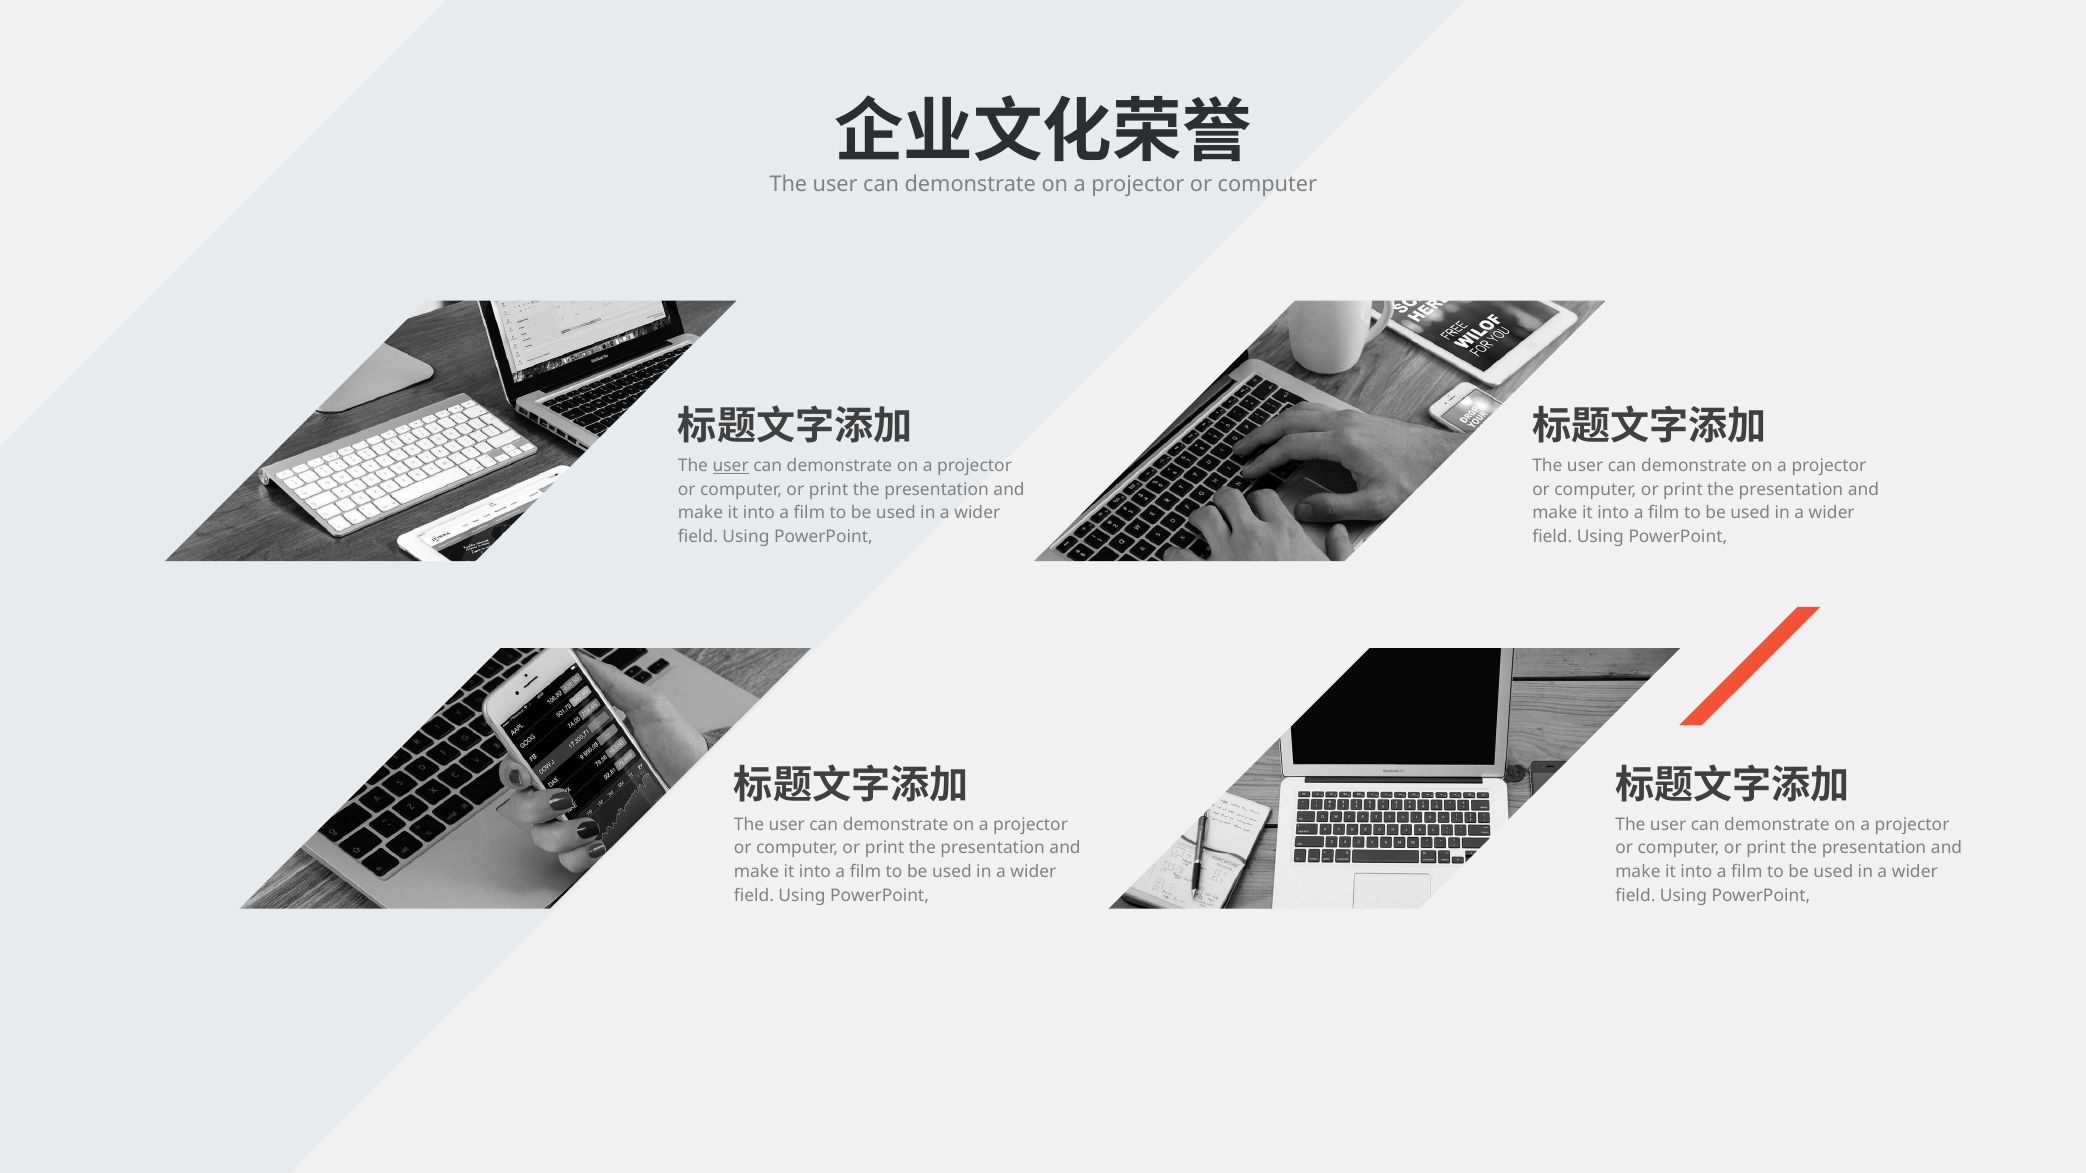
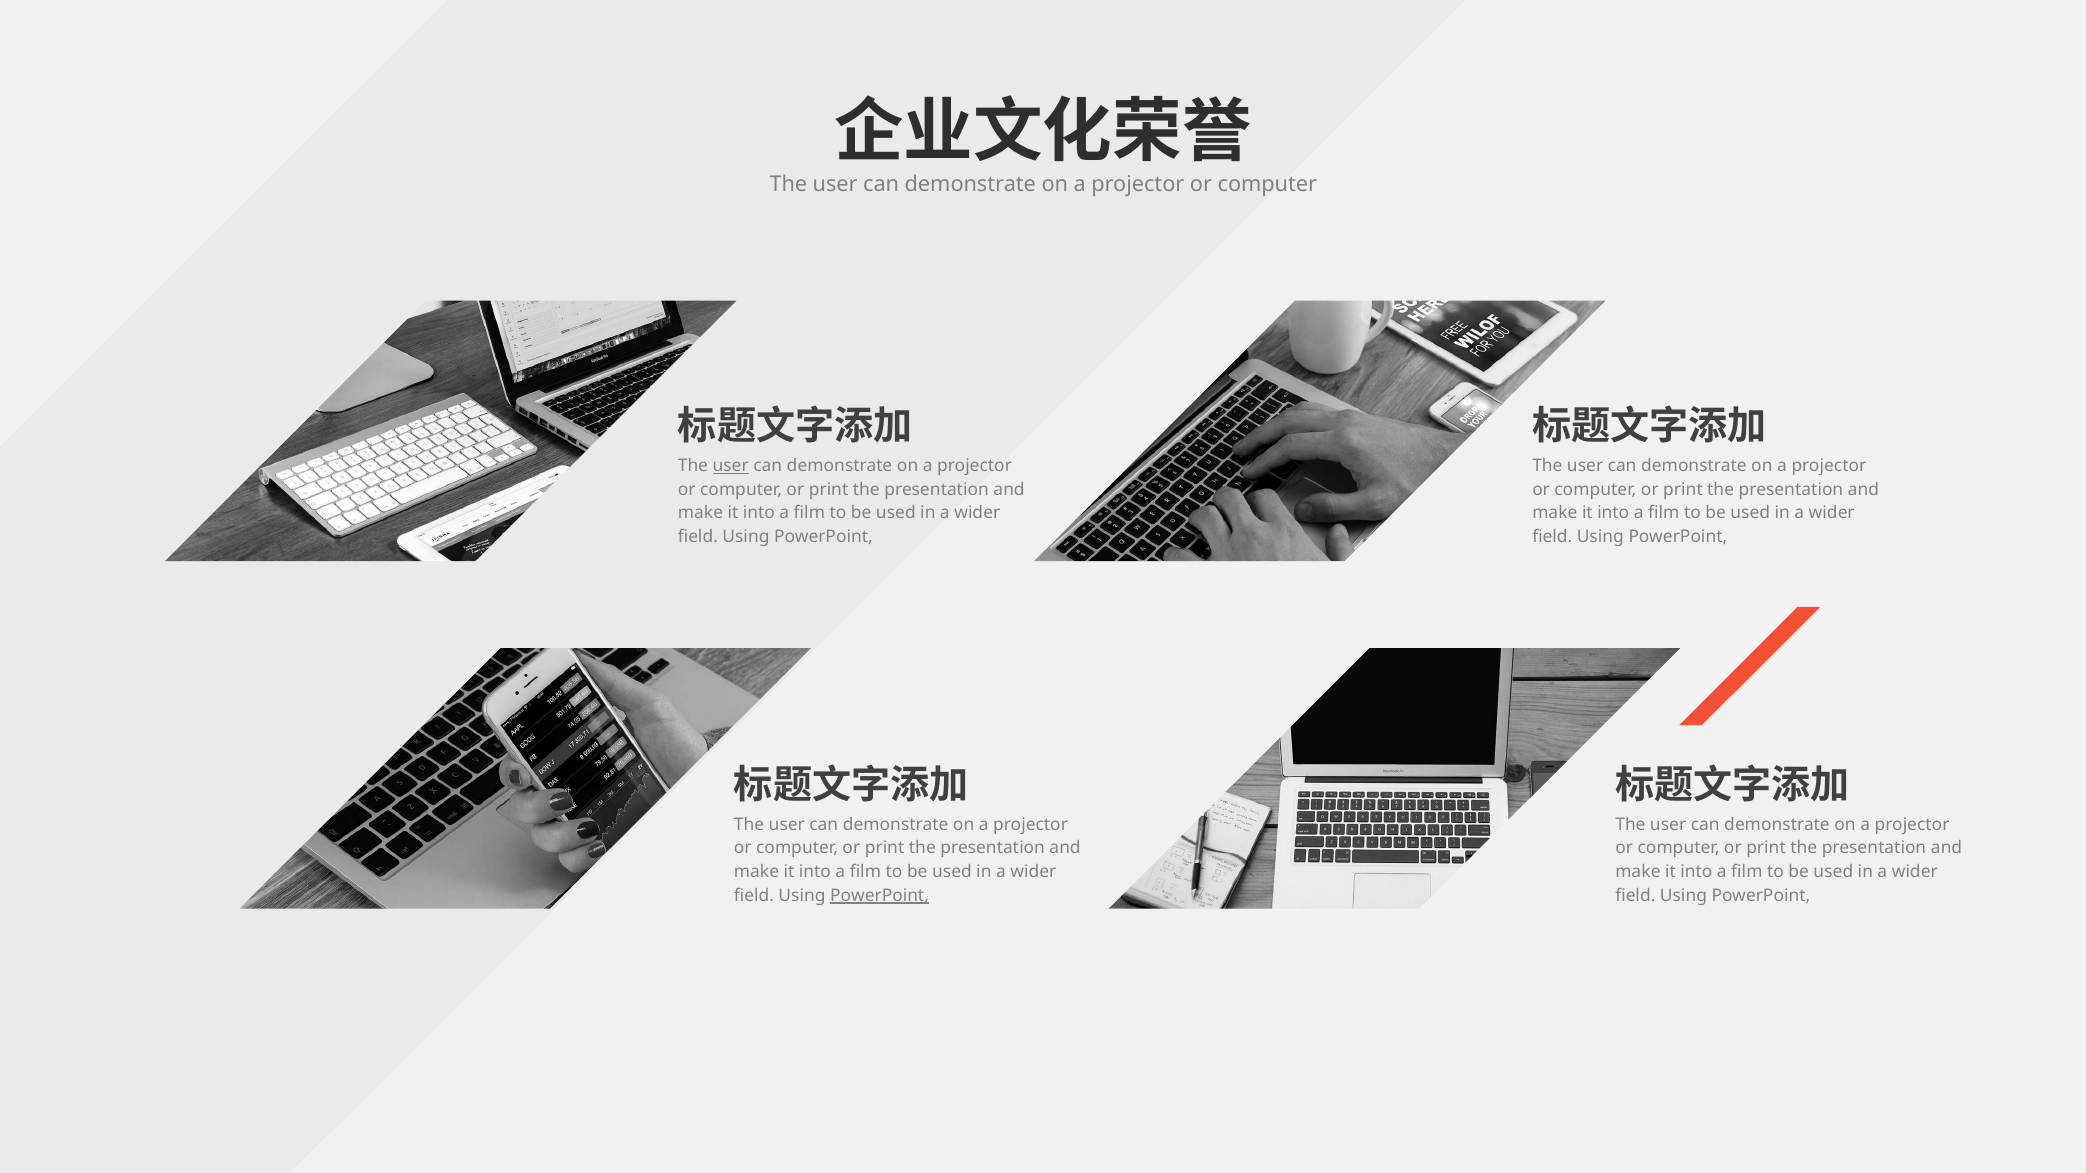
PowerPoint at (880, 896) underline: none -> present
